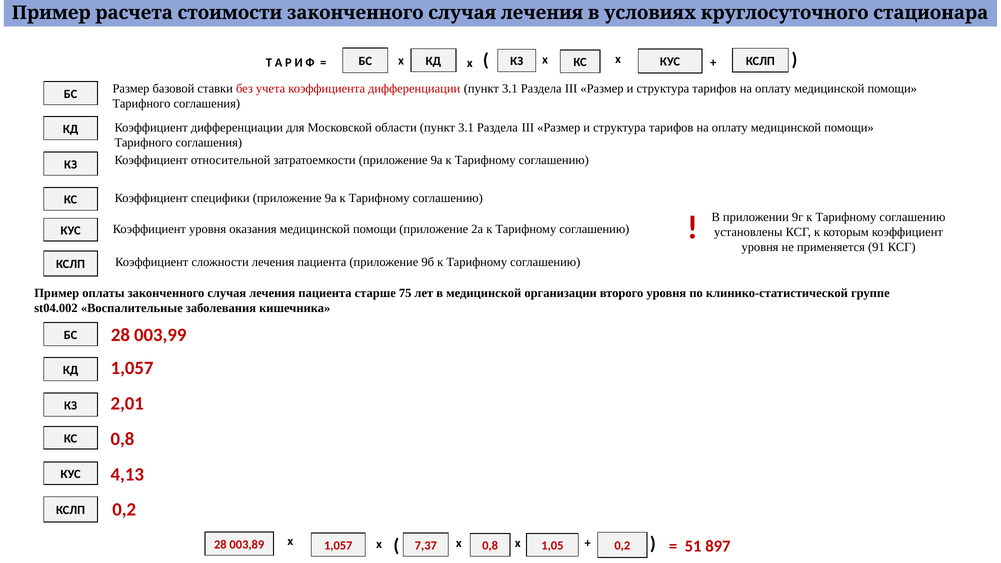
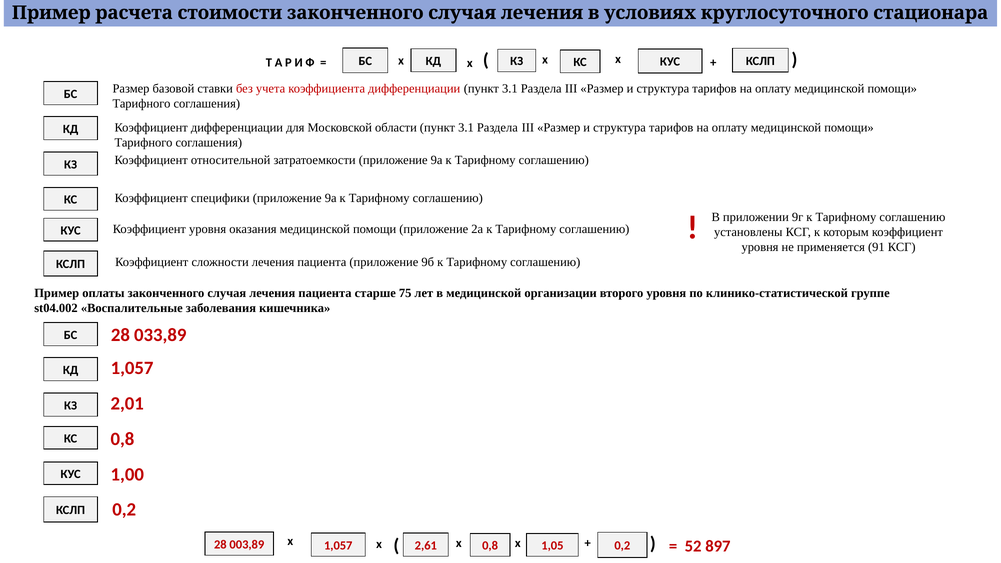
003,99: 003,99 -> 033,89
4,13: 4,13 -> 1,00
7,37: 7,37 -> 2,61
51: 51 -> 52
